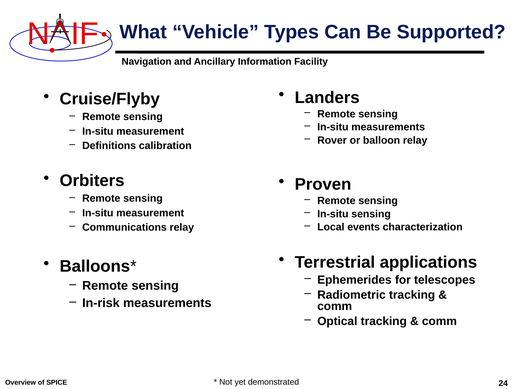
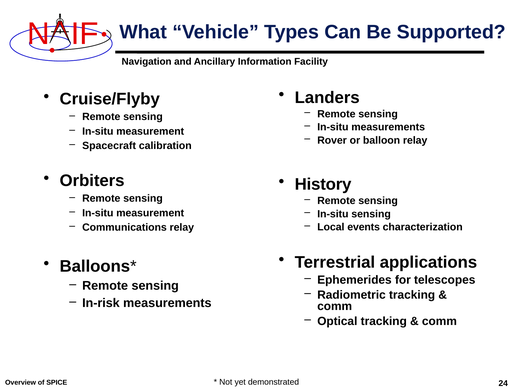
Definitions: Definitions -> Spacecraft
Proven: Proven -> History
